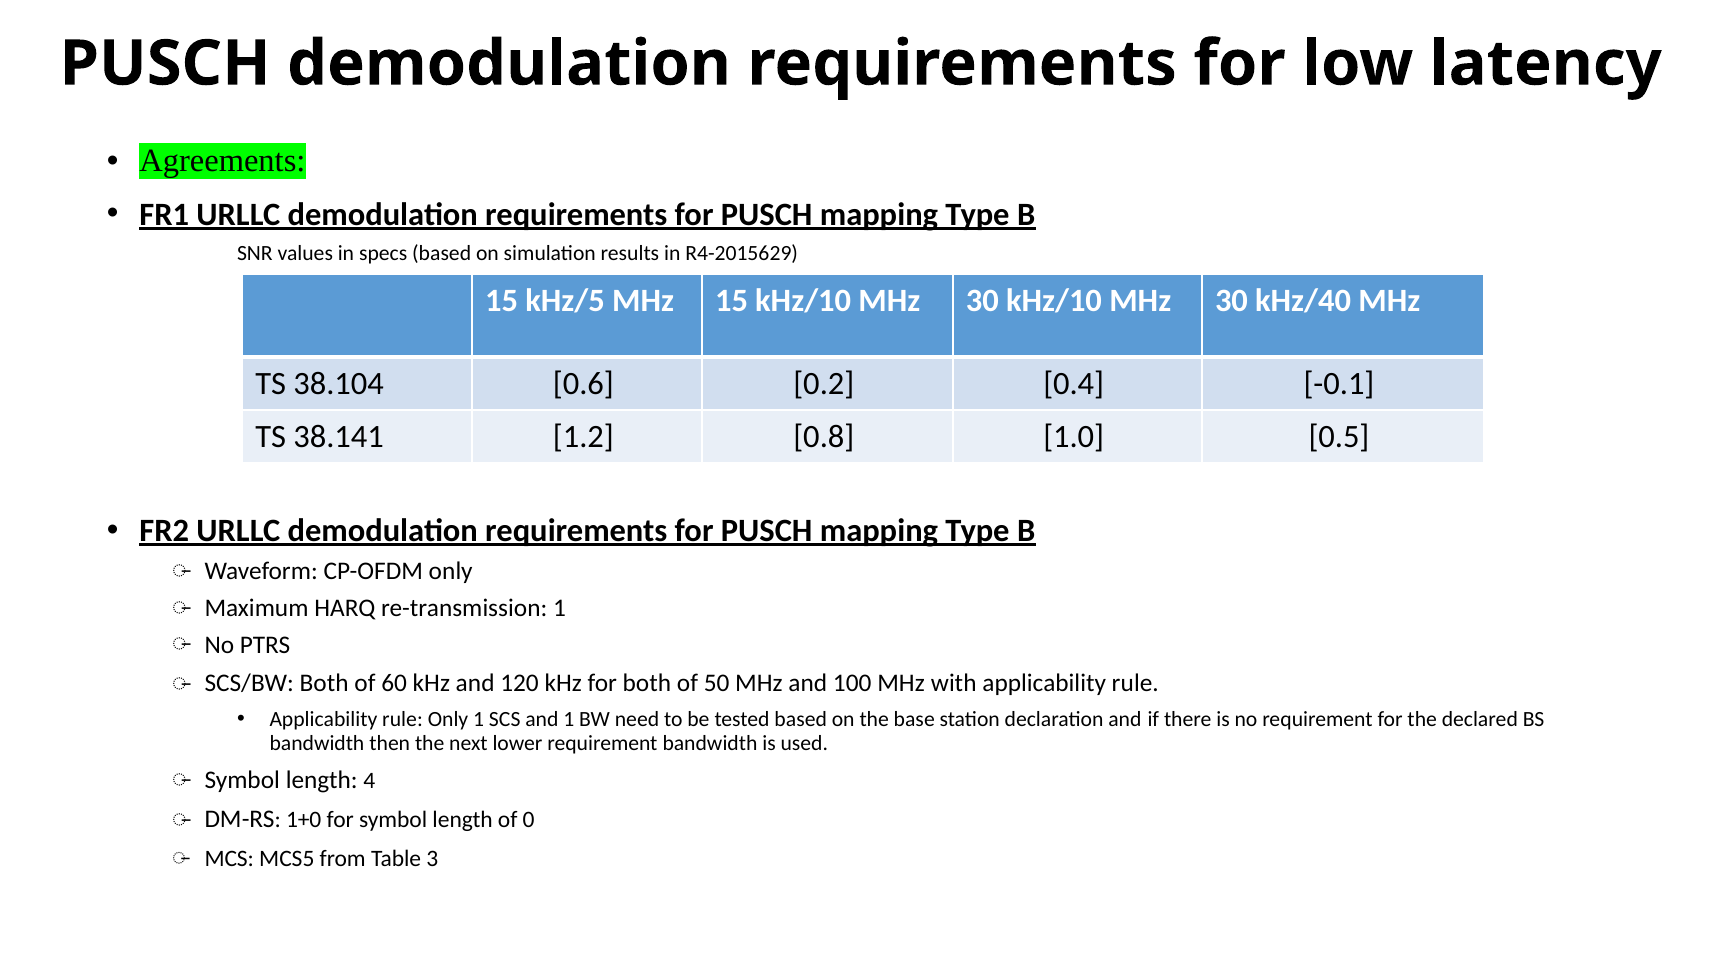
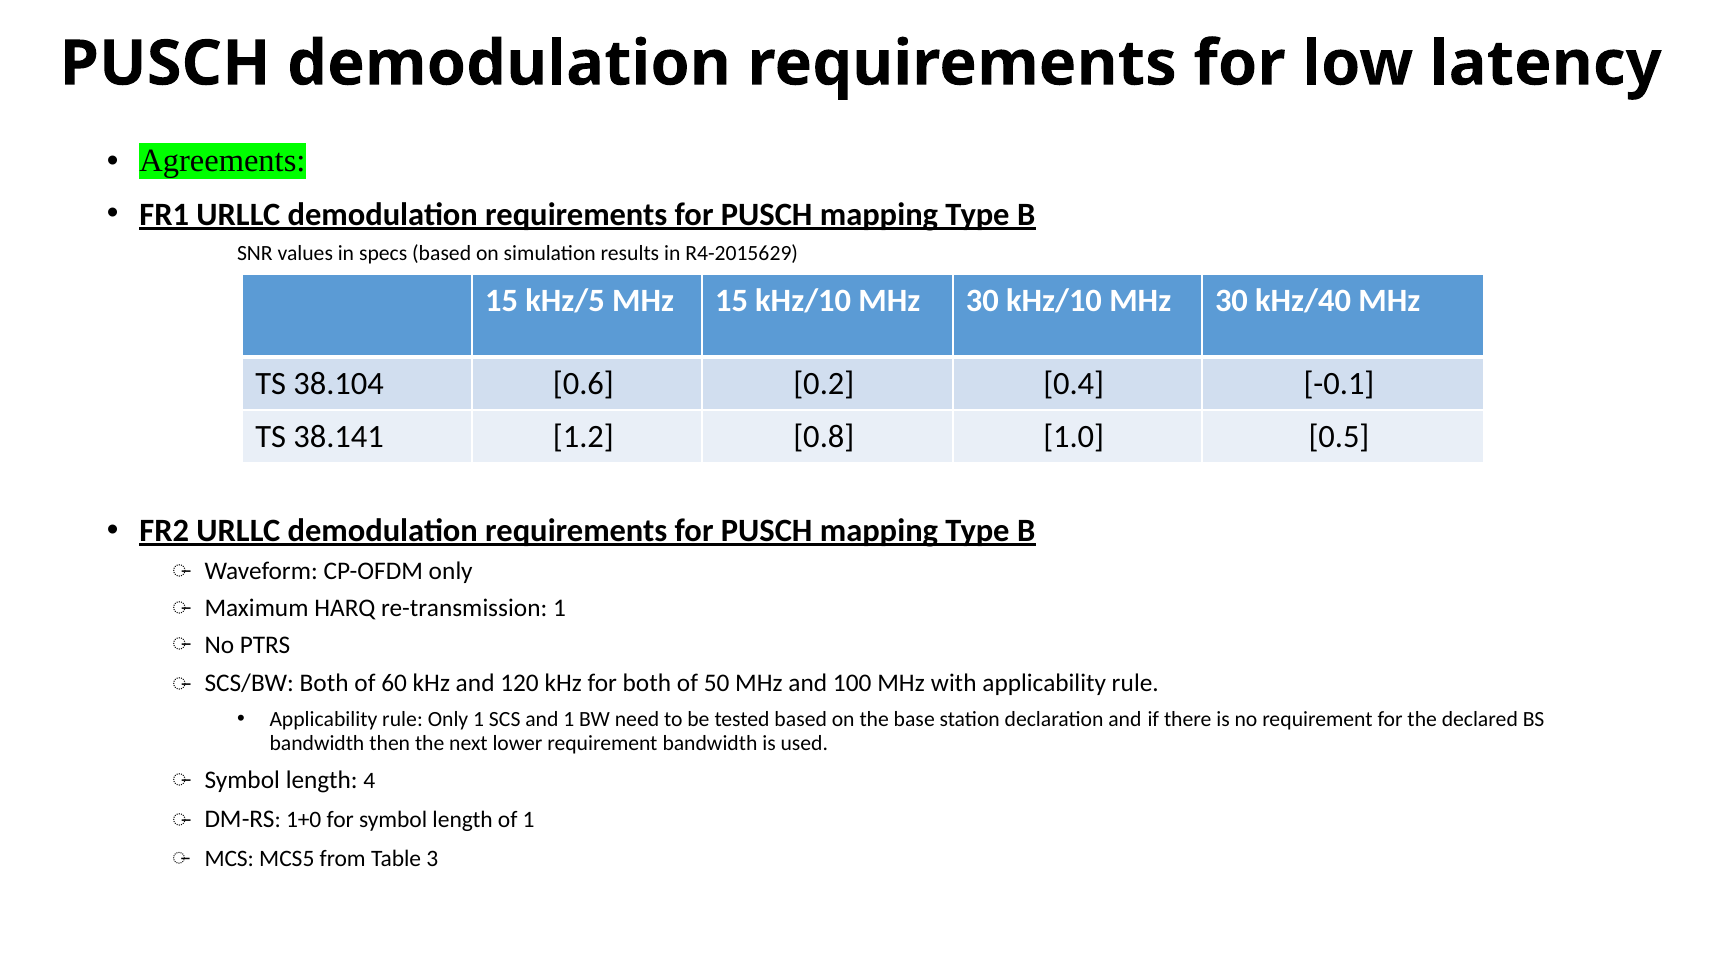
of 0: 0 -> 1
